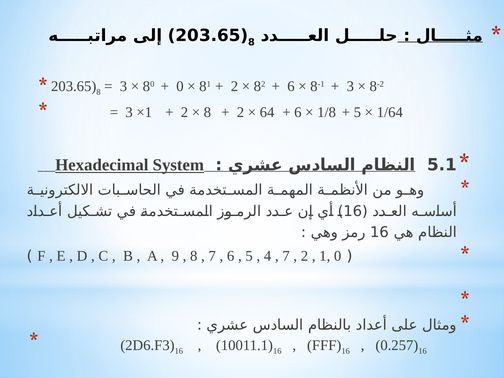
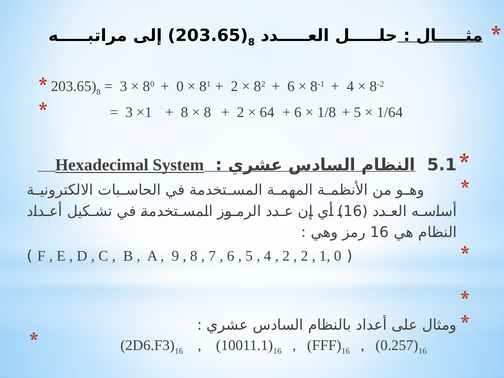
3 at (350, 86): 3 -> 4
2 at (184, 112): 2 -> 8
7 at (286, 256): 7 -> 2
